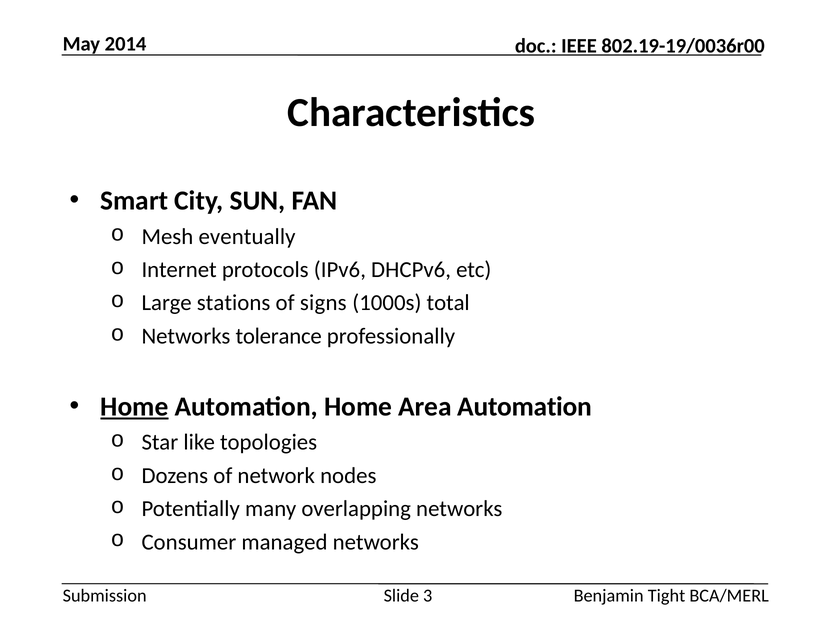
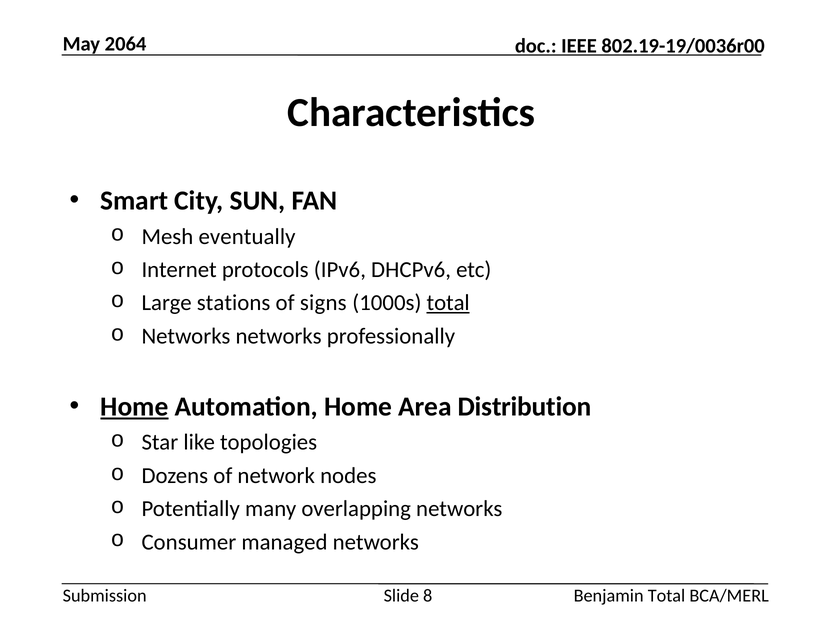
2014: 2014 -> 2064
total at (448, 303) underline: none -> present
Networks tolerance: tolerance -> networks
Area Automation: Automation -> Distribution
3: 3 -> 8
Benjamin Tight: Tight -> Total
